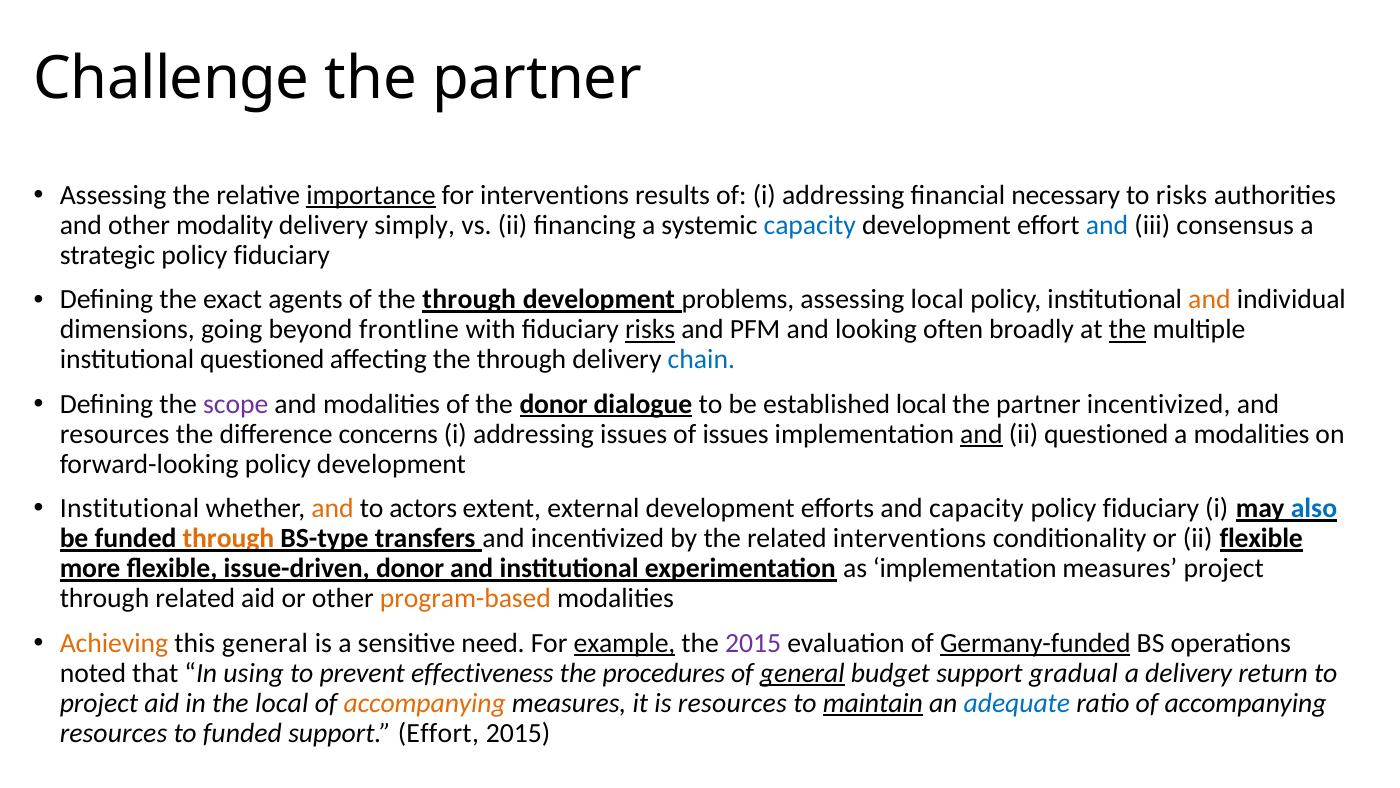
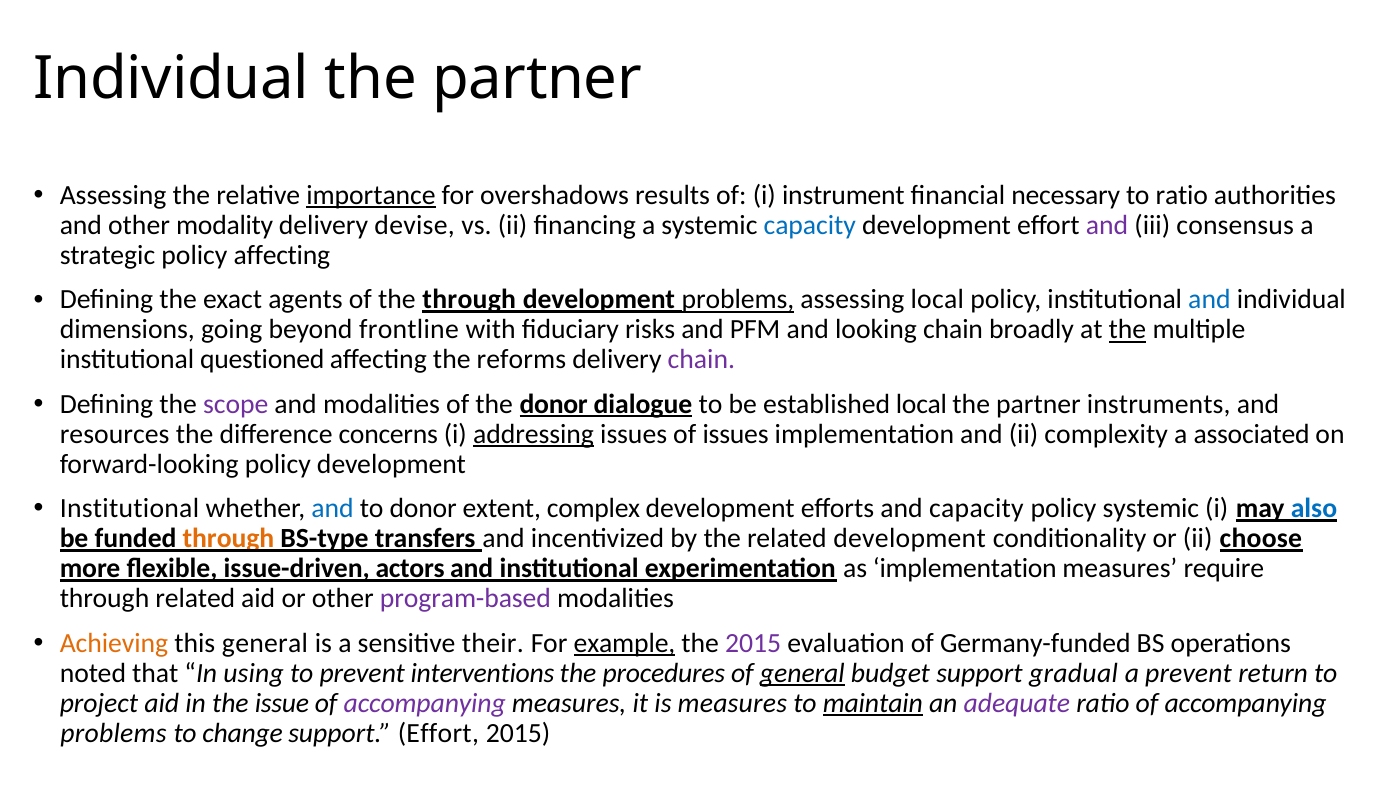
Challenge at (172, 79): Challenge -> Individual
for interventions: interventions -> overshadows
of i addressing: addressing -> instrument
to risks: risks -> ratio
simply: simply -> devise
and at (1107, 225) colour: blue -> purple
strategic policy fiduciary: fiduciary -> affecting
problems at (738, 300) underline: none -> present
and at (1209, 300) colour: orange -> blue
risks at (650, 330) underline: present -> none
looking often: often -> chain
affecting the through: through -> reforms
chain at (701, 359) colour: blue -> purple
partner incentivized: incentivized -> instruments
addressing at (534, 434) underline: none -> present
and at (981, 434) underline: present -> none
ii questioned: questioned -> complexity
a modalities: modalities -> associated
and at (333, 508) colour: orange -> blue
to actors: actors -> donor
external: external -> complex
fiduciary at (1151, 508): fiduciary -> systemic
related interventions: interventions -> development
ii flexible: flexible -> choose
issue-driven donor: donor -> actors
measures project: project -> require
program-based colour: orange -> purple
need: need -> their
Germany-funded underline: present -> none
effectiveness: effectiveness -> interventions
a delivery: delivery -> prevent
the local: local -> issue
accompanying at (425, 703) colour: orange -> purple
is resources: resources -> measures
adequate colour: blue -> purple
resources at (114, 732): resources -> problems
to funded: funded -> change
